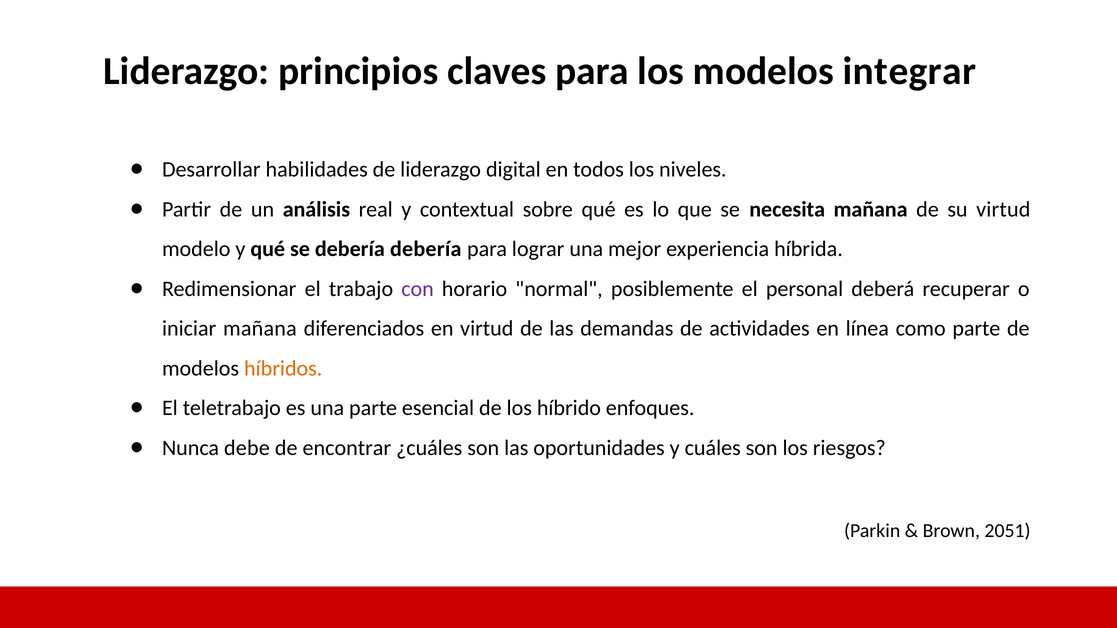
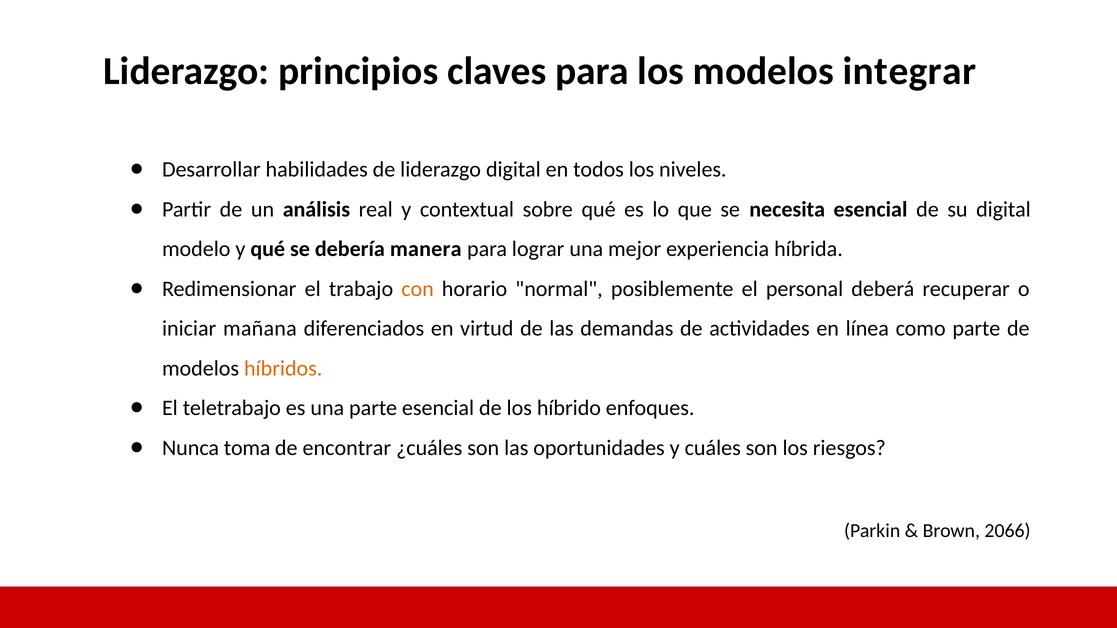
necesita mañana: mañana -> esencial
su virtud: virtud -> digital
debería debería: debería -> manera
con colour: purple -> orange
debe: debe -> toma
2051: 2051 -> 2066
